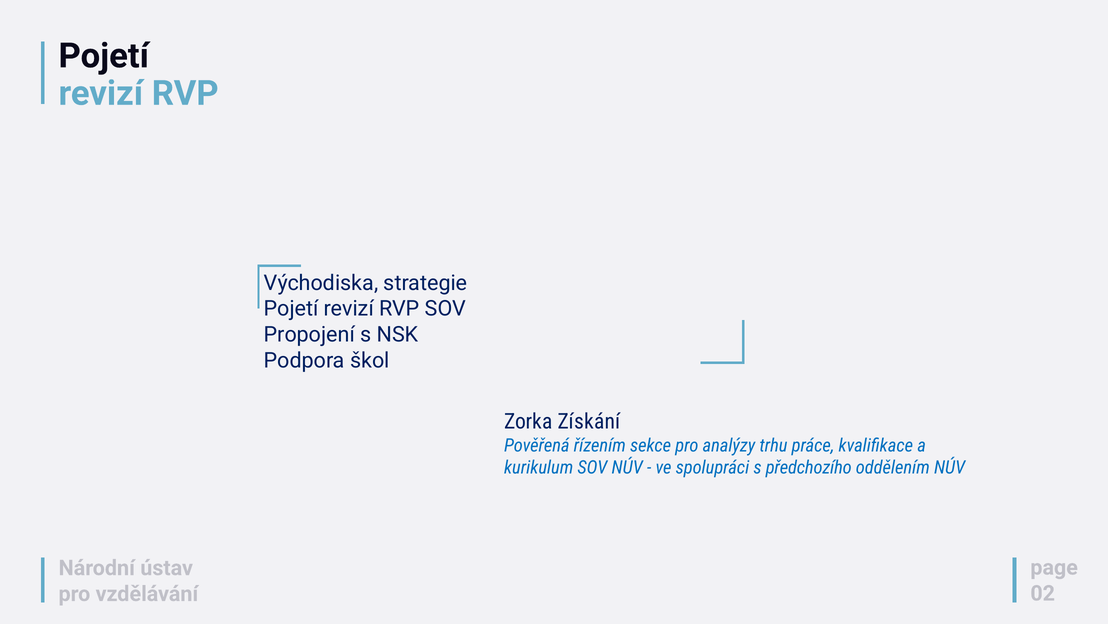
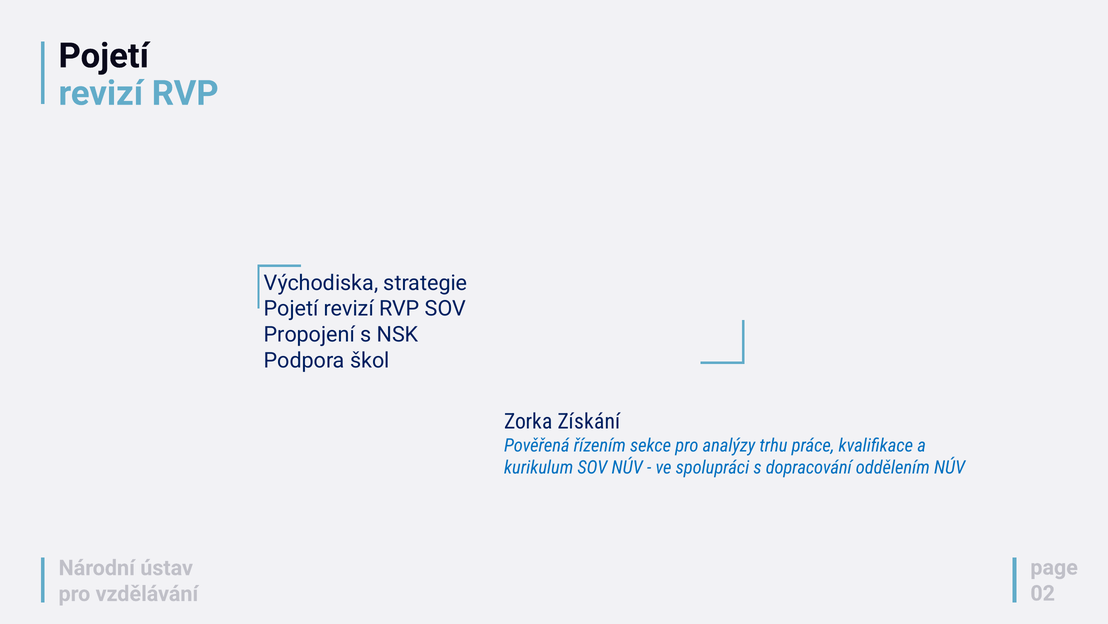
předchozího: předchozího -> dopracování
